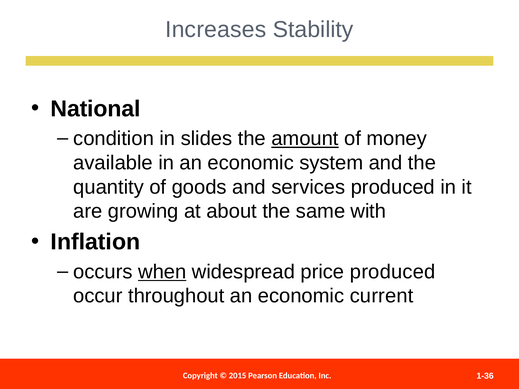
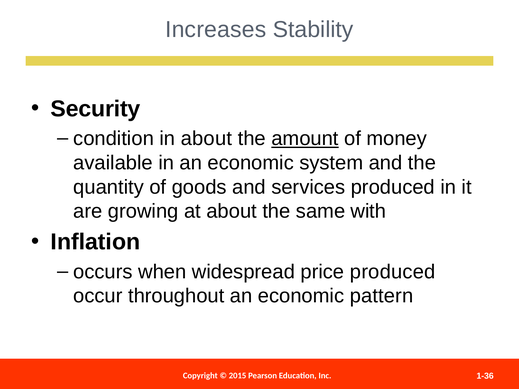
National: National -> Security
in slides: slides -> about
when underline: present -> none
current: current -> pattern
